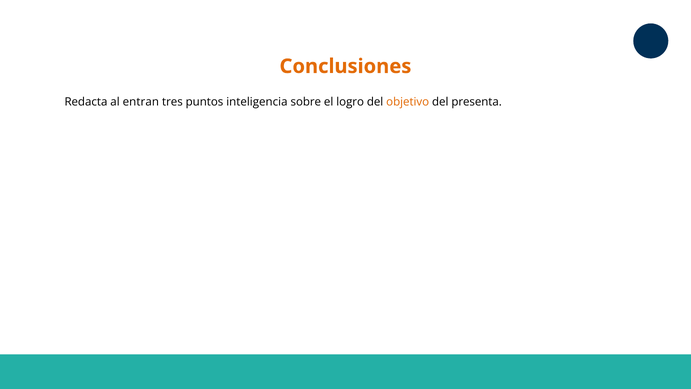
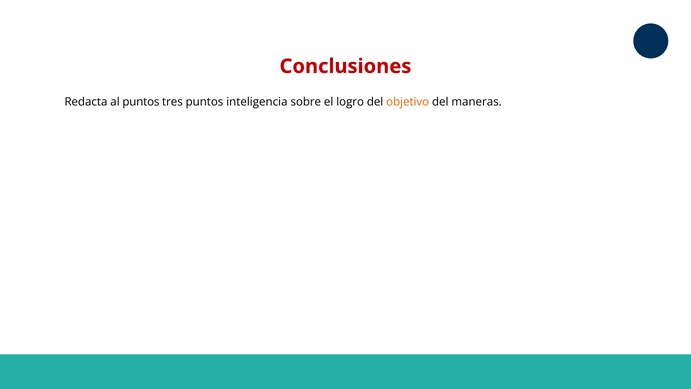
Conclusiones colour: orange -> red
al entran: entran -> puntos
presenta: presenta -> maneras
